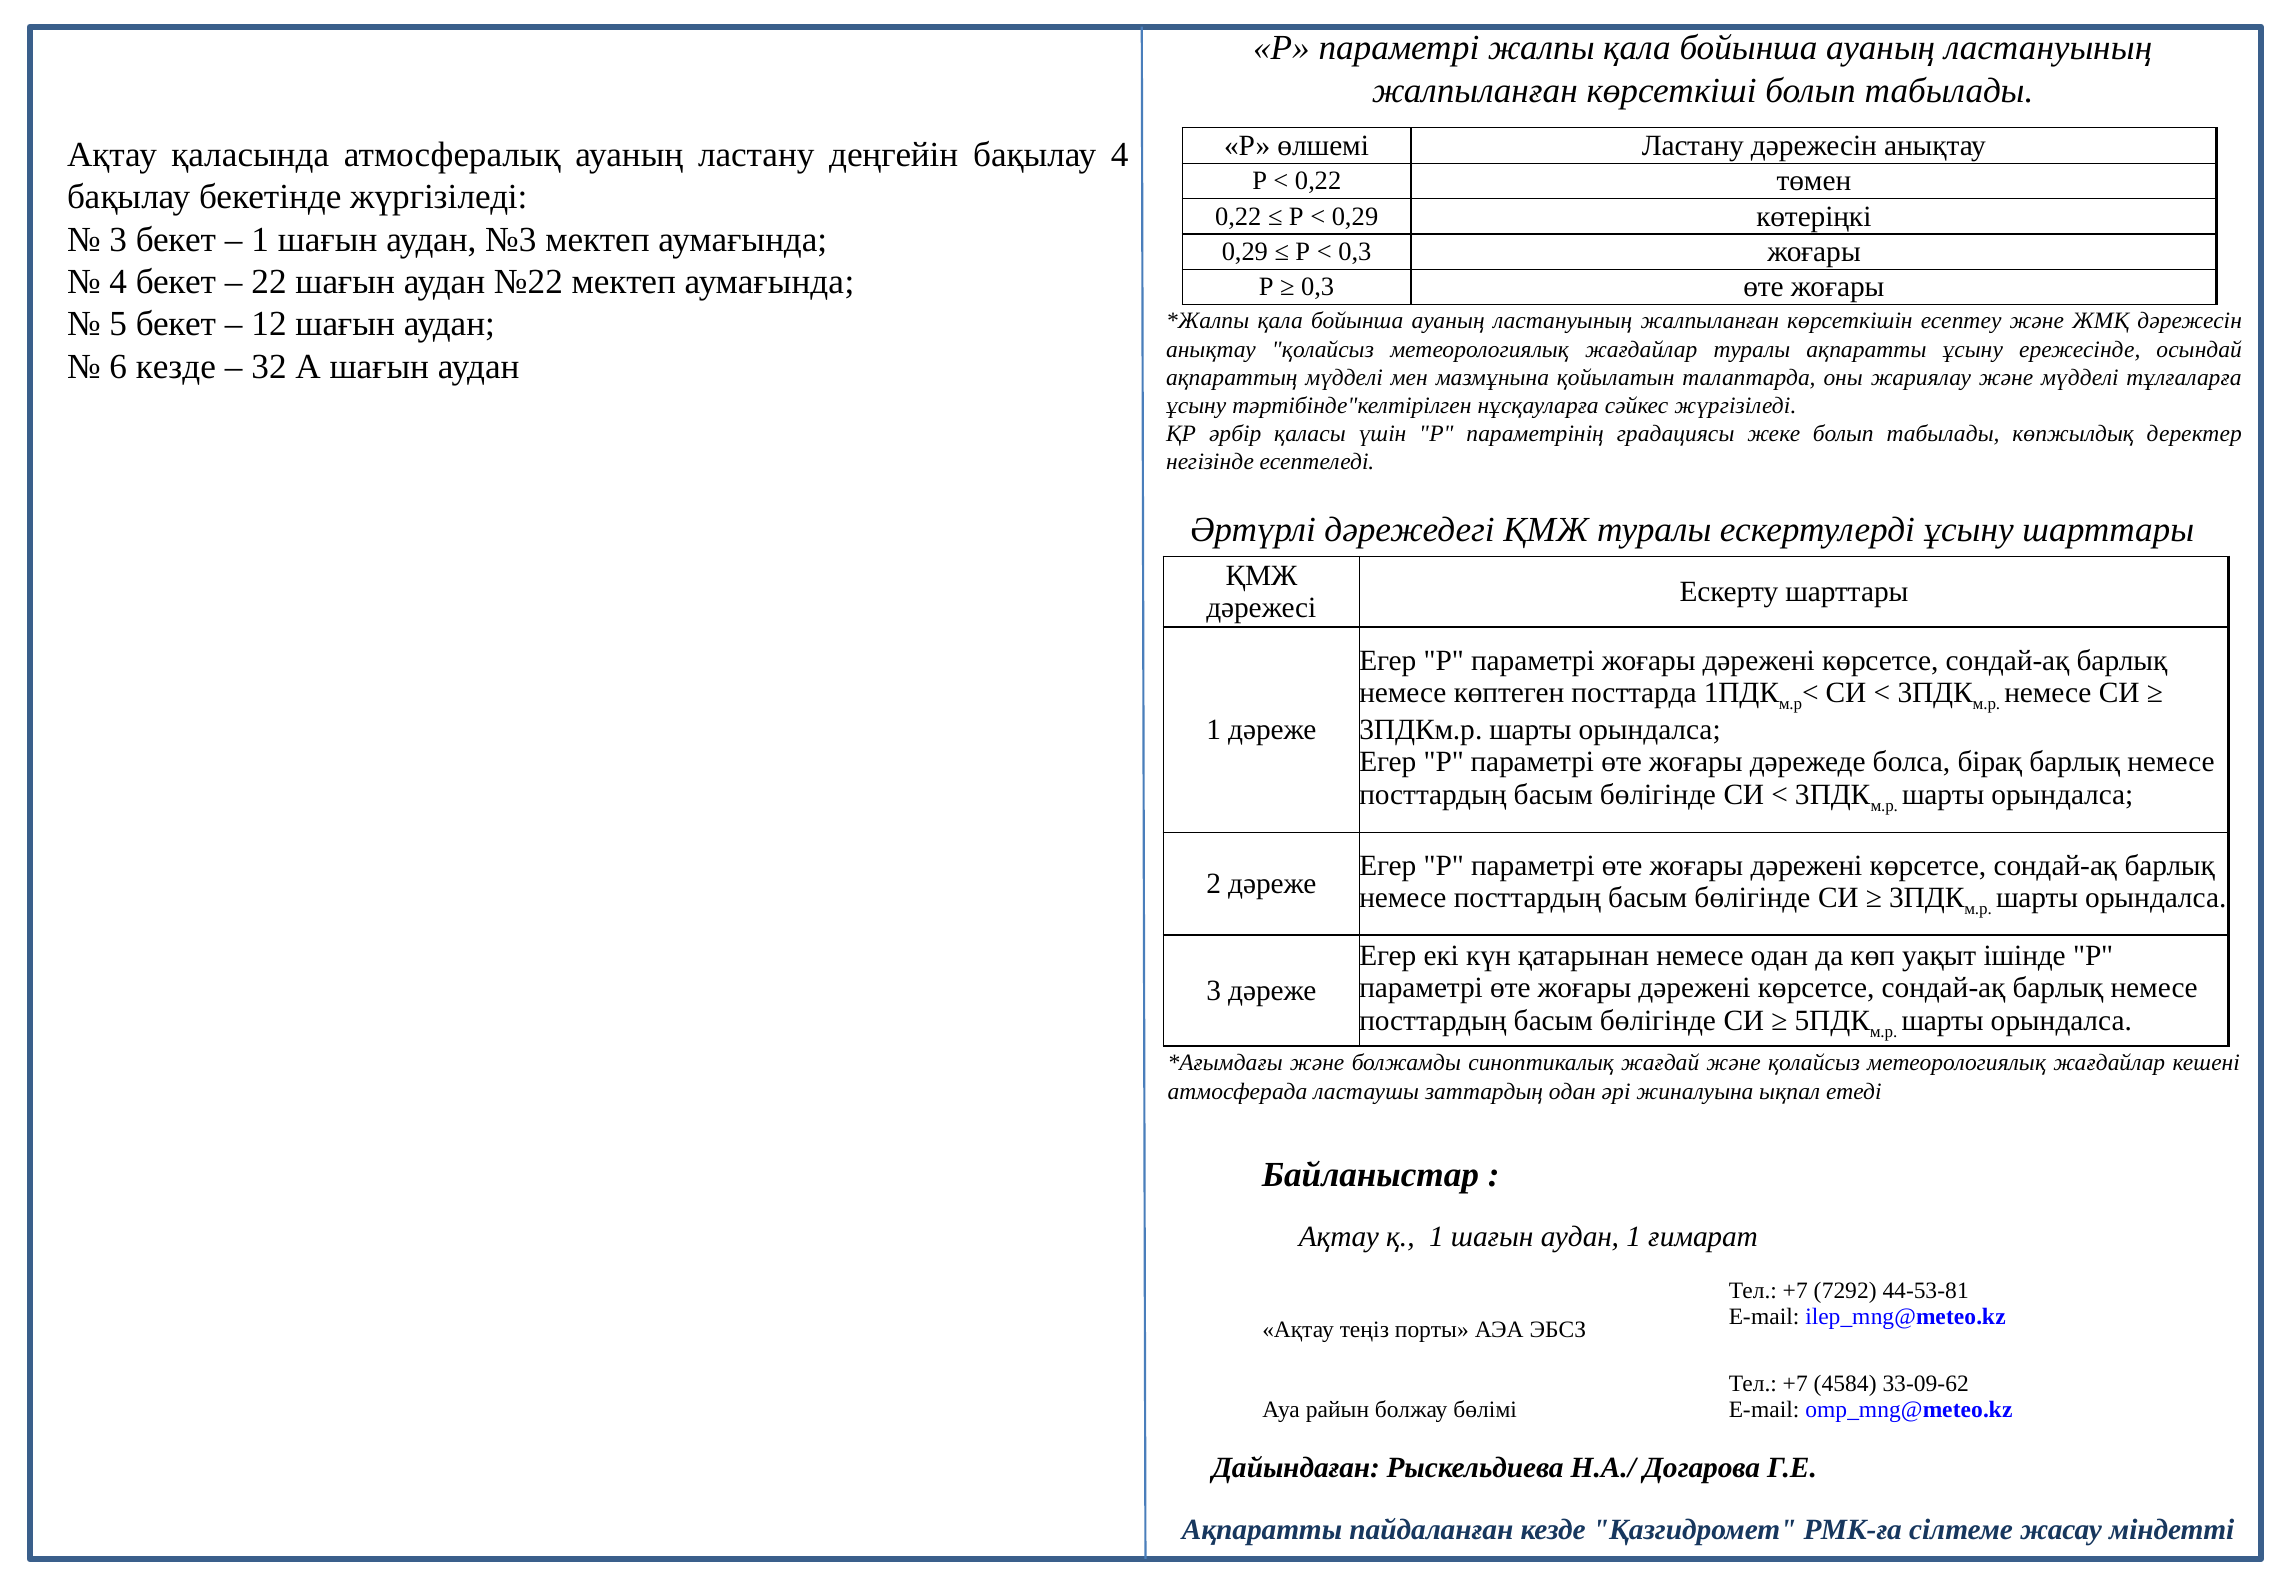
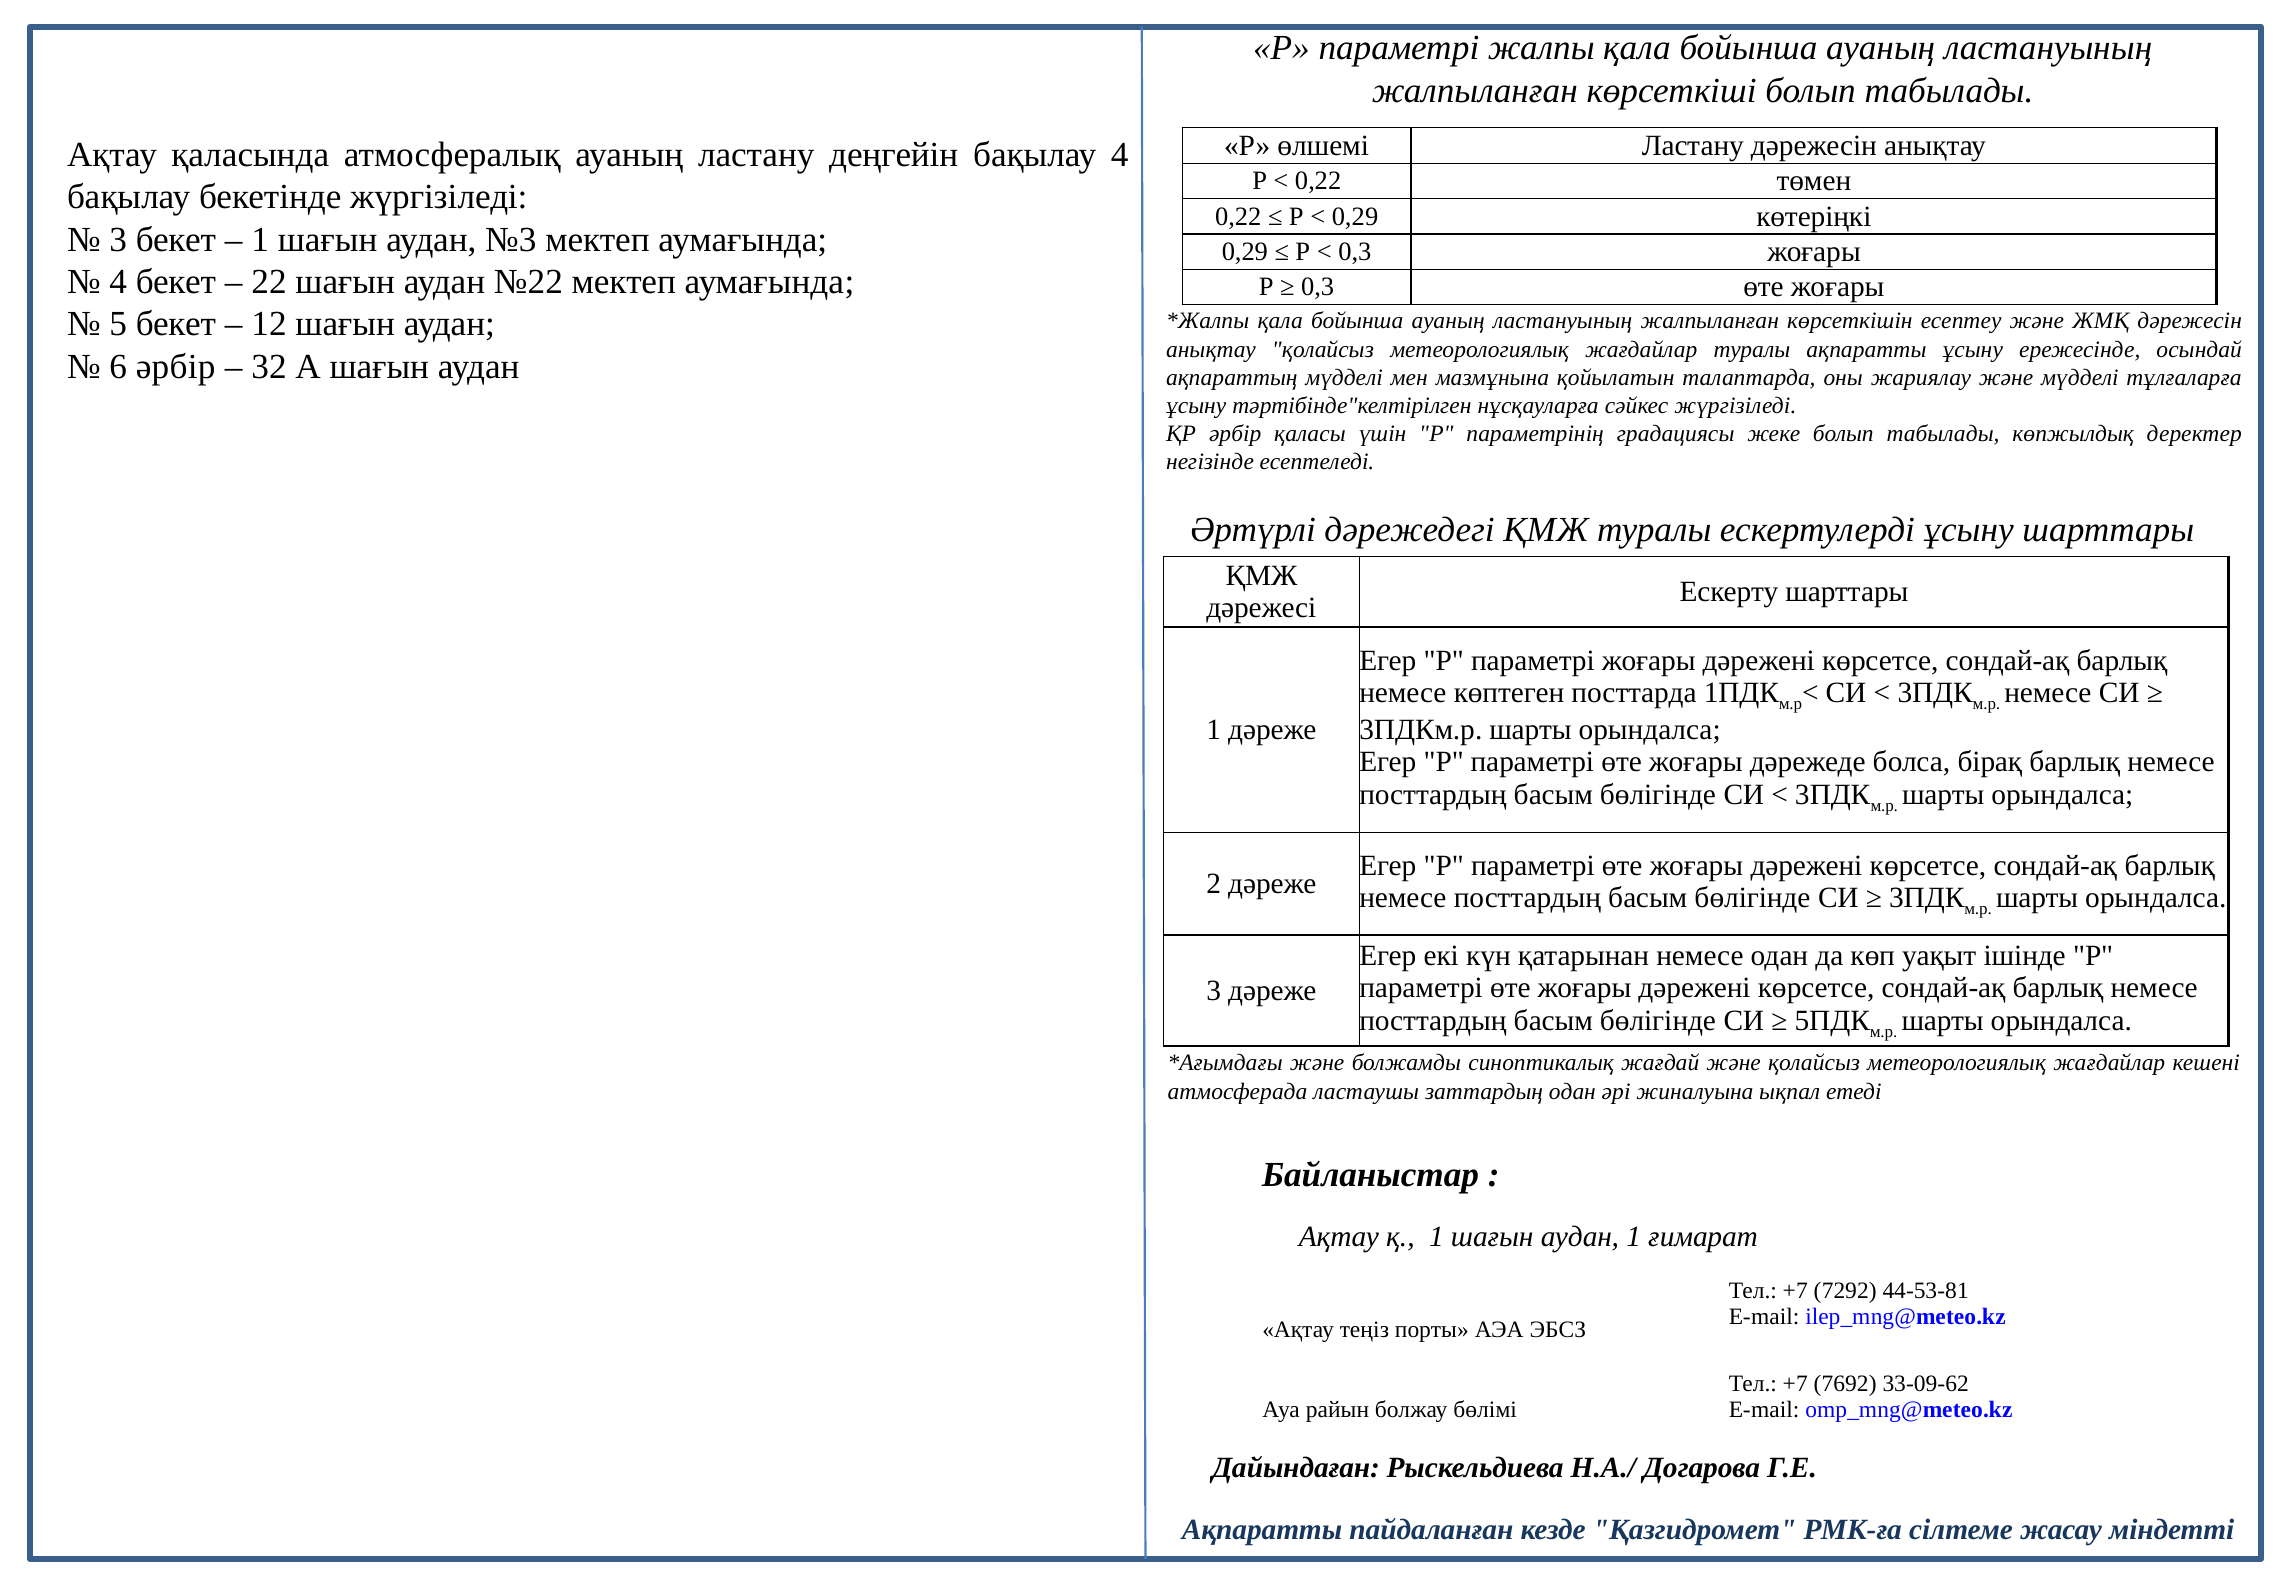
6 кезде: кезде -> әрбір
4584: 4584 -> 7692
